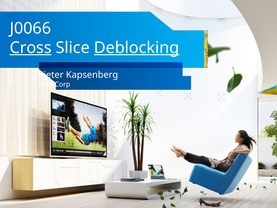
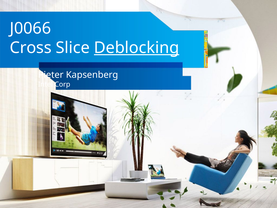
Cross underline: present -> none
